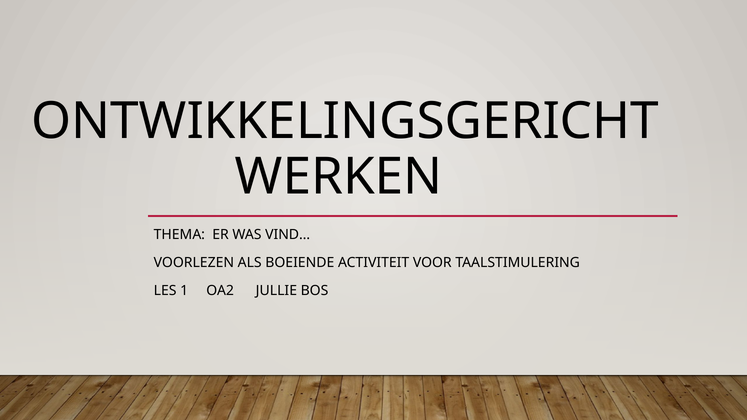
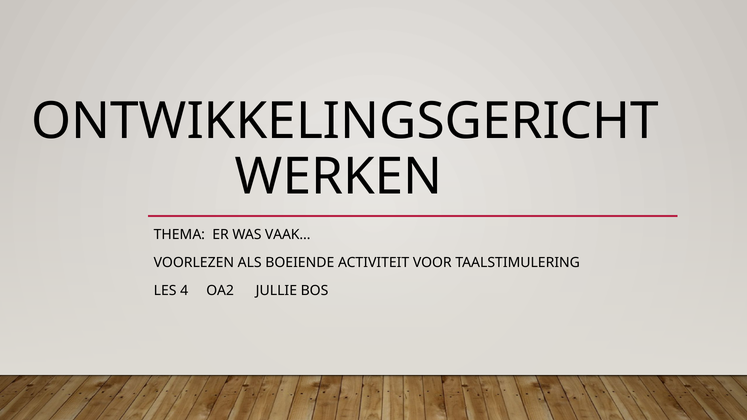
VIND…: VIND… -> VAAK…
1: 1 -> 4
